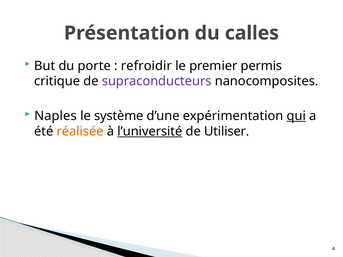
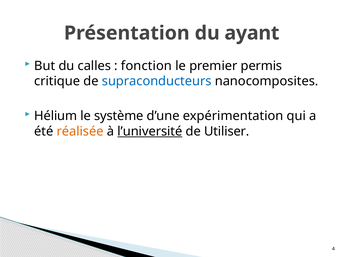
calles: calles -> ayant
porte: porte -> calles
refroidir: refroidir -> fonction
supraconducteurs colour: purple -> blue
Naples: Naples -> Hélium
qui underline: present -> none
